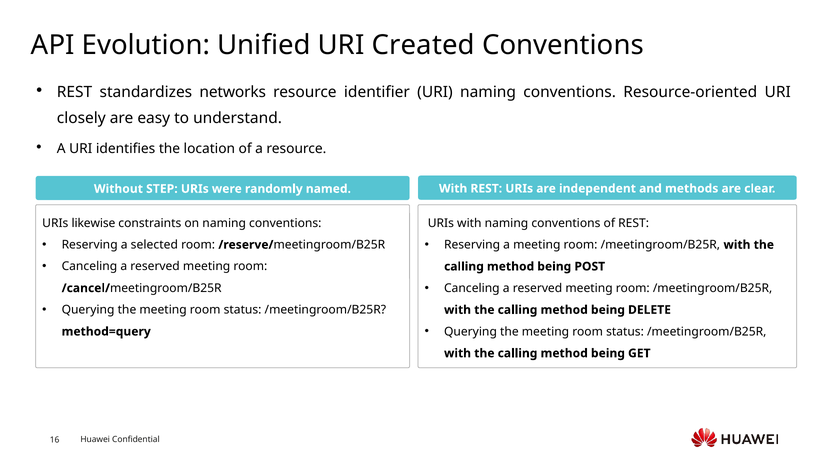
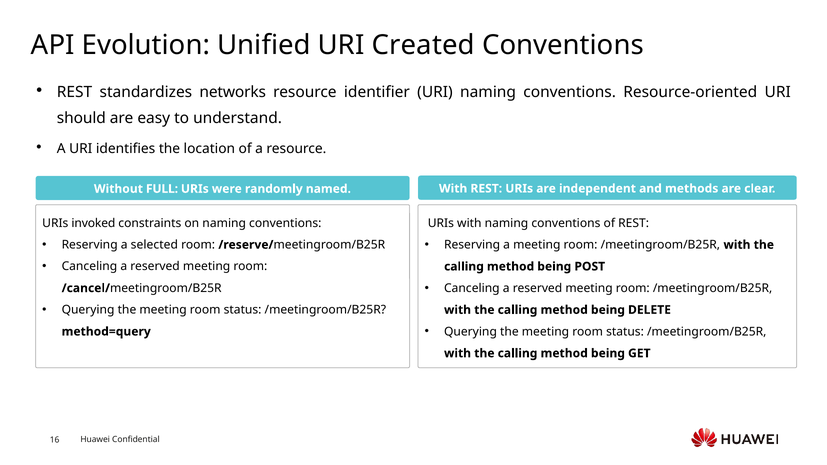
closely: closely -> should
STEP: STEP -> FULL
likewise: likewise -> invoked
